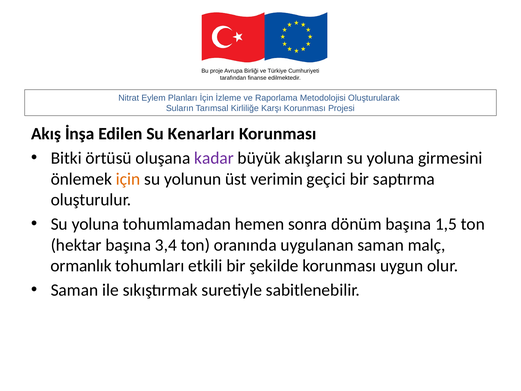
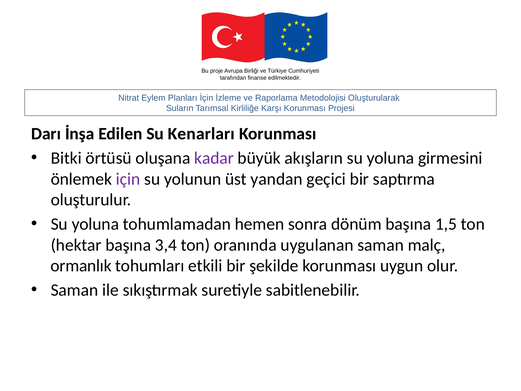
Akış: Akış -> Darı
için colour: orange -> purple
verimin: verimin -> yandan
